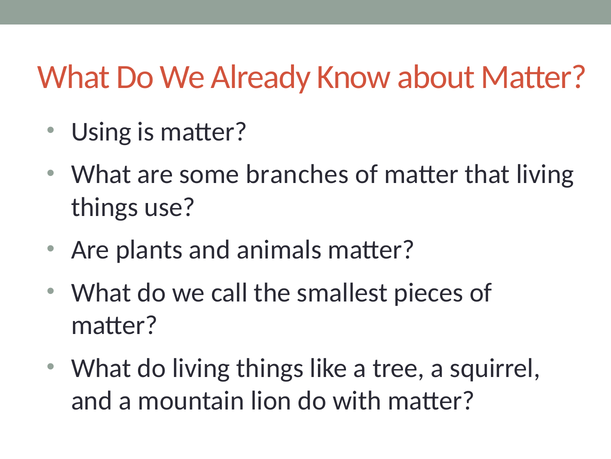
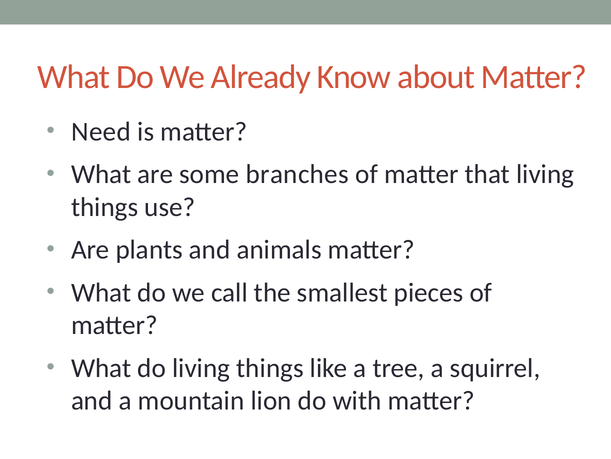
Using: Using -> Need
